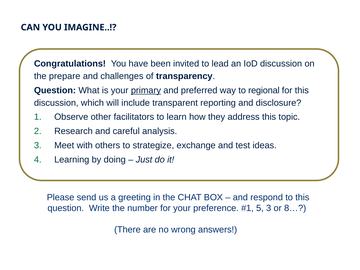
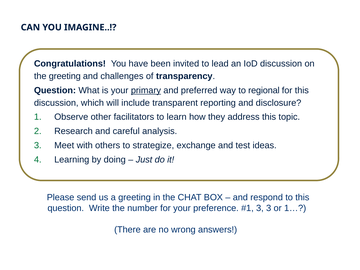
the prepare: prepare -> greeting
5 at (260, 208): 5 -> 3
8…: 8… -> 1…
